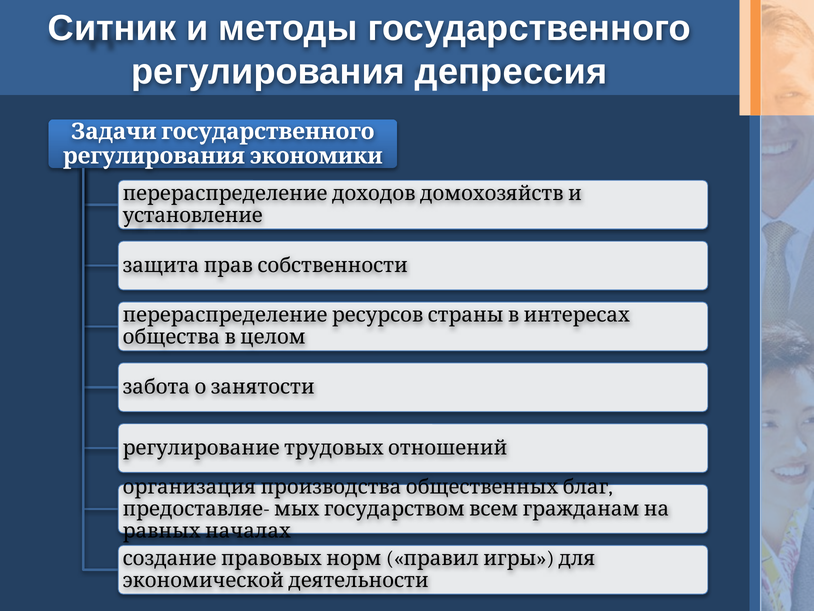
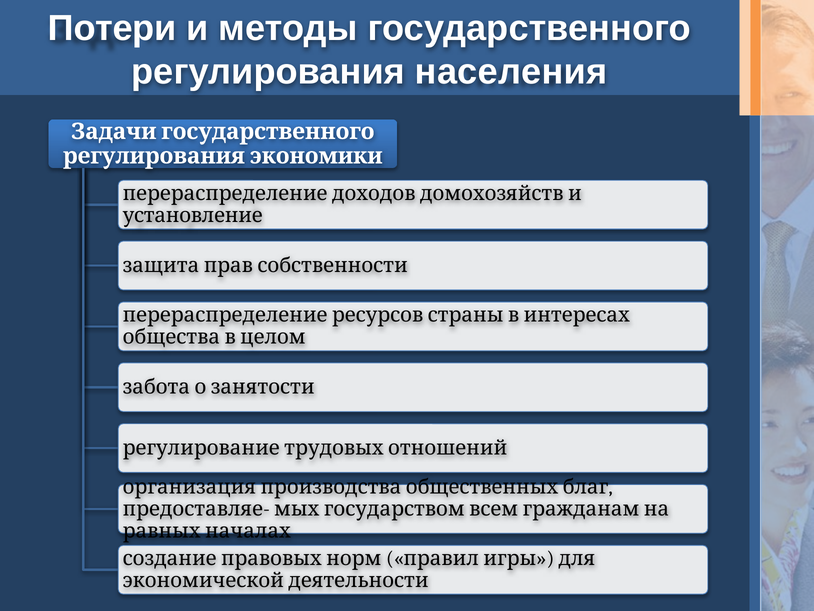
Ситник: Ситник -> Потери
депрессия: депрессия -> населения
